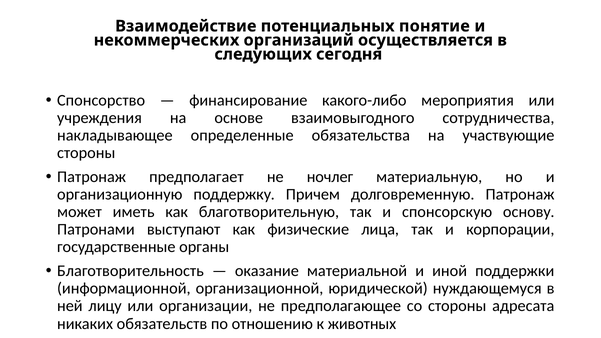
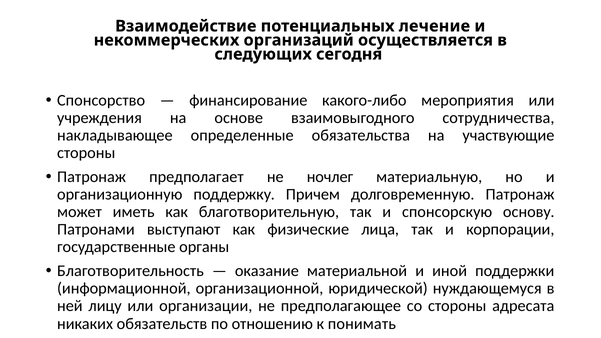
понятие: понятие -> лечение
животных: животных -> понимать
